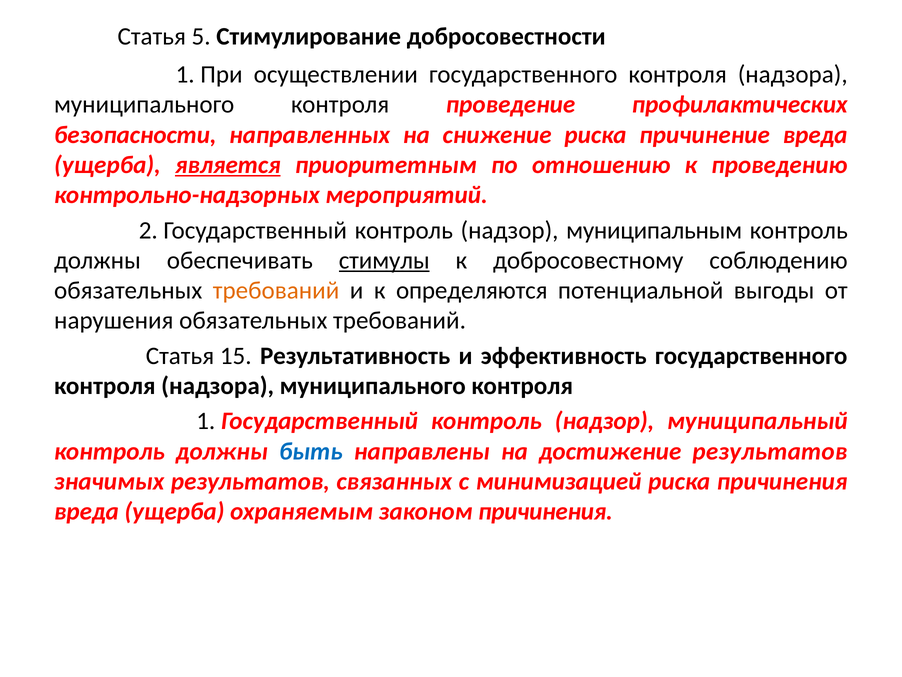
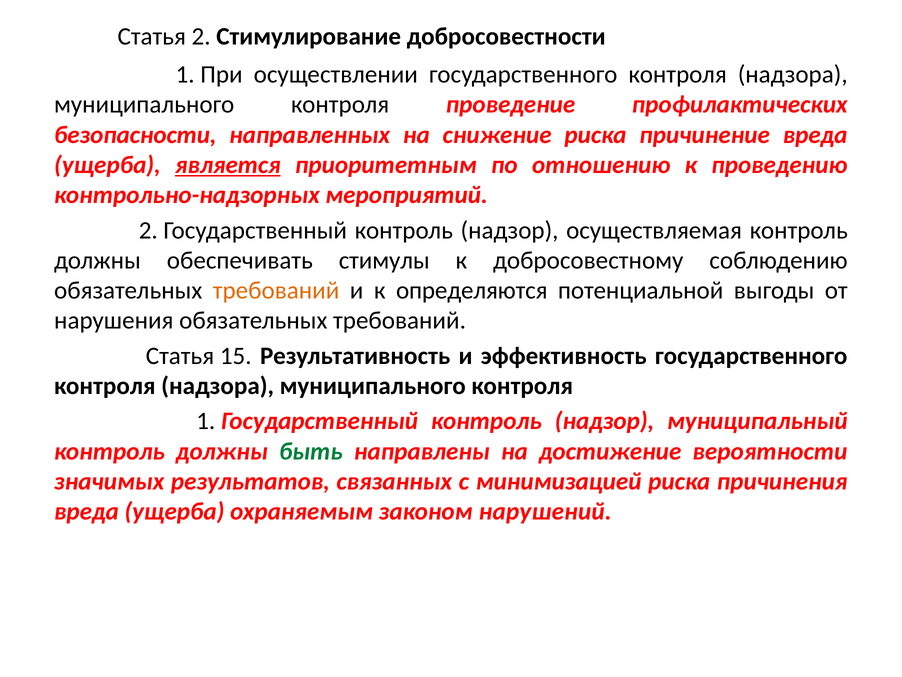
Статья 5: 5 -> 2
муниципальным: муниципальным -> осуществляемая
стимулы underline: present -> none
быть colour: blue -> green
достижение результатов: результатов -> вероятности
законом причинения: причинения -> нарушений
